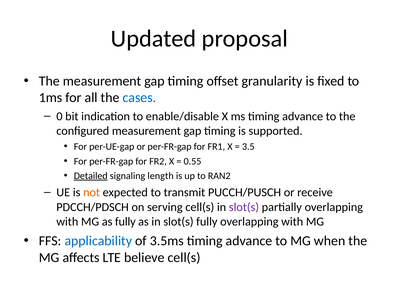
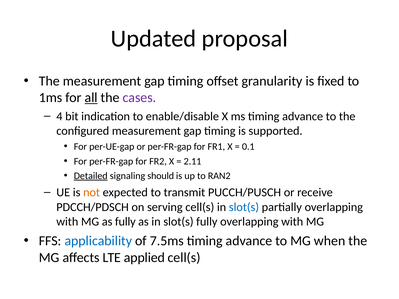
all underline: none -> present
cases colour: blue -> purple
0: 0 -> 4
3.5: 3.5 -> 0.1
0.55: 0.55 -> 2.11
length: length -> should
slot(s at (244, 207) colour: purple -> blue
3.5ms: 3.5ms -> 7.5ms
believe: believe -> applied
